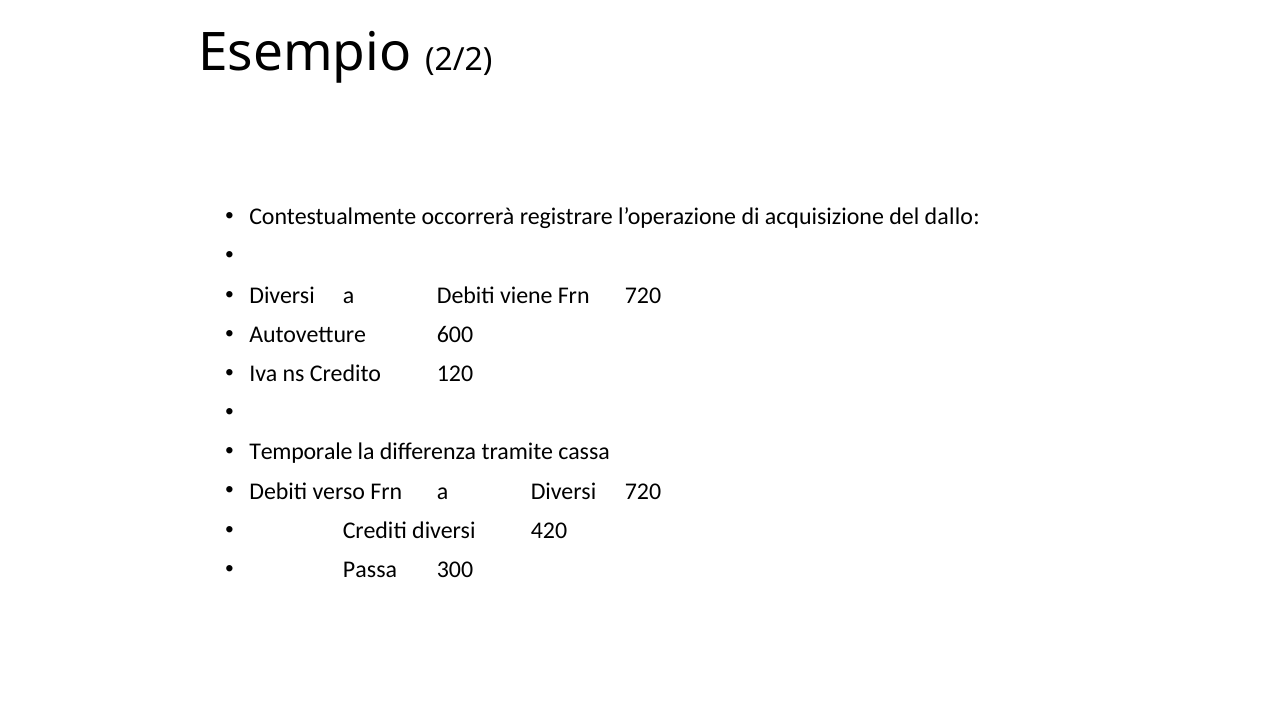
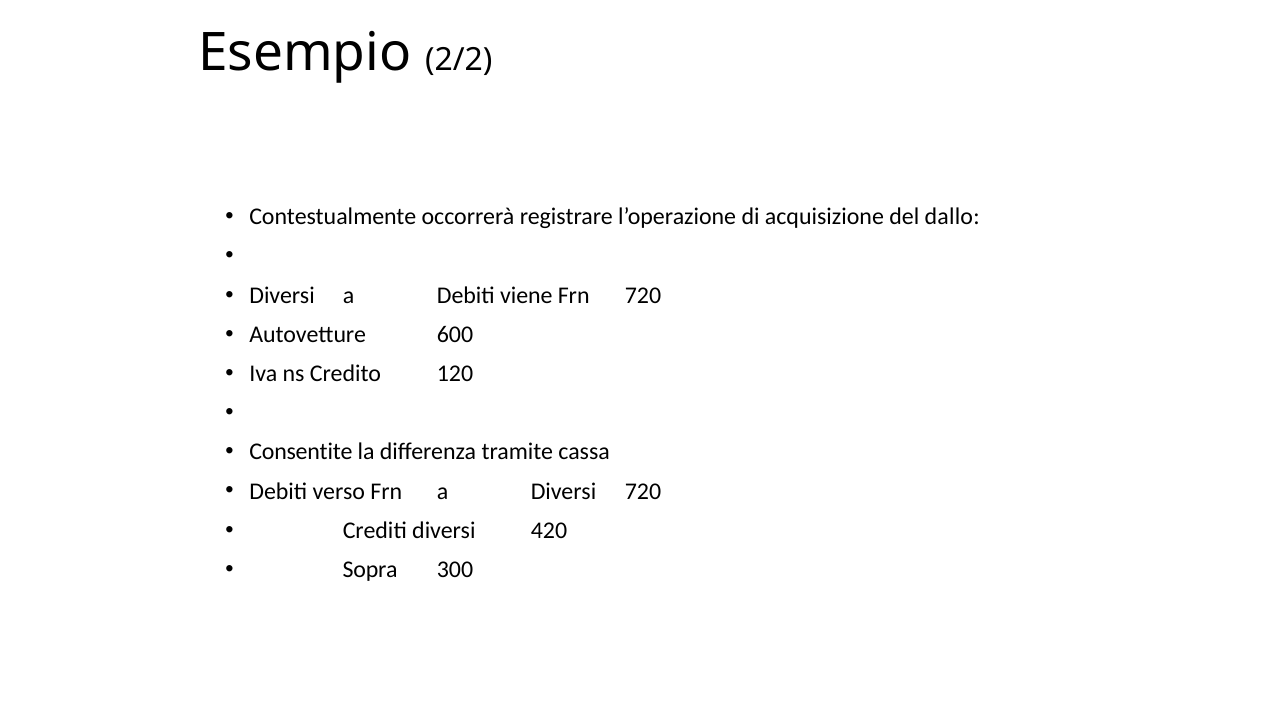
Temporale: Temporale -> Consentite
Passa: Passa -> Sopra
